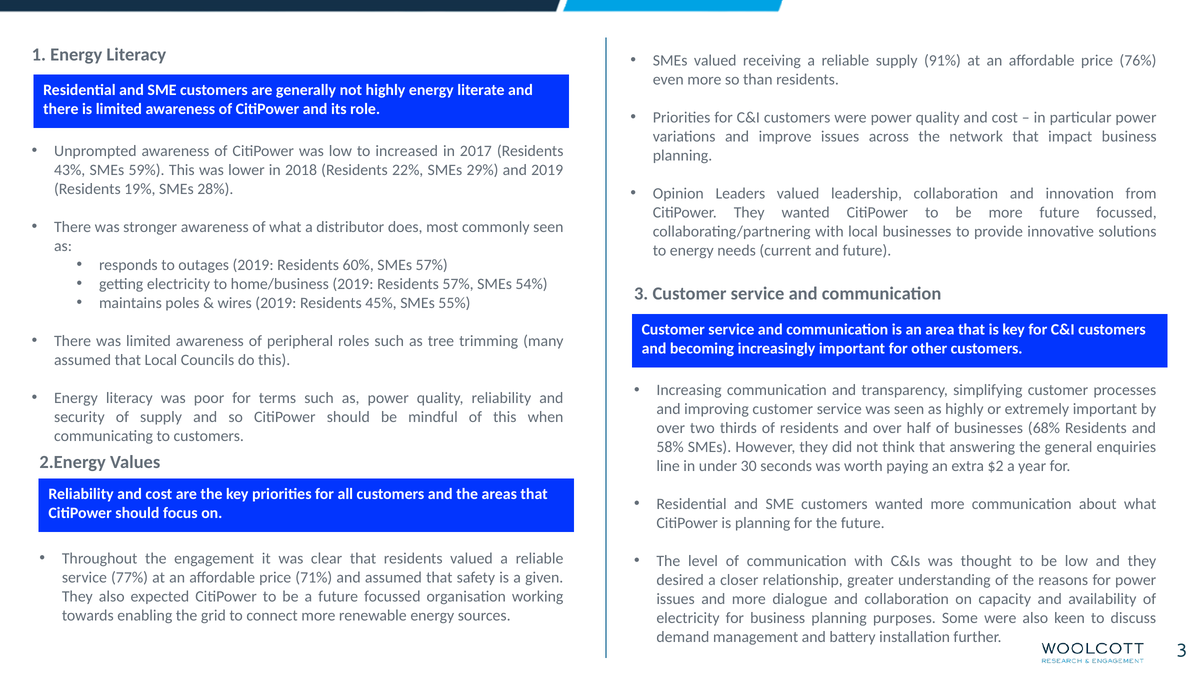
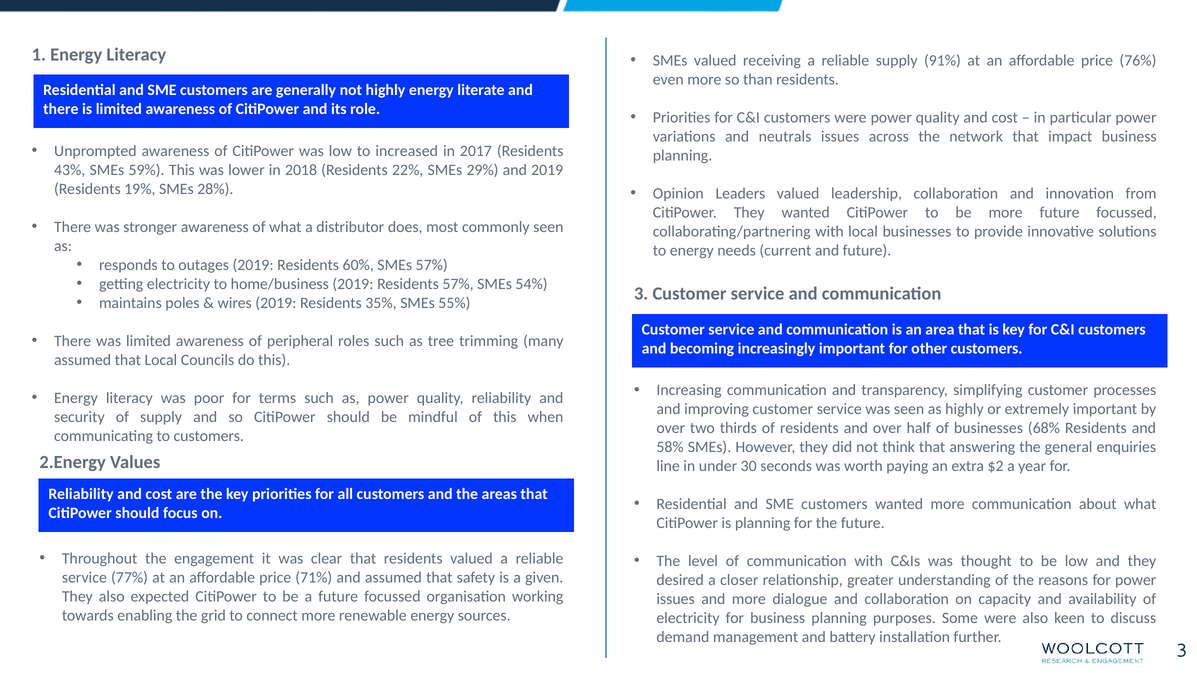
improve: improve -> neutrals
45%: 45% -> 35%
